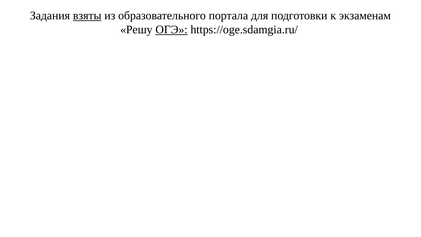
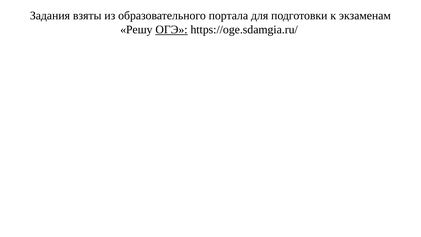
взяты underline: present -> none
